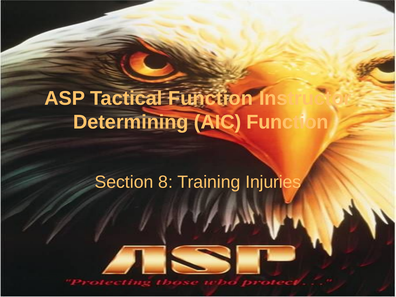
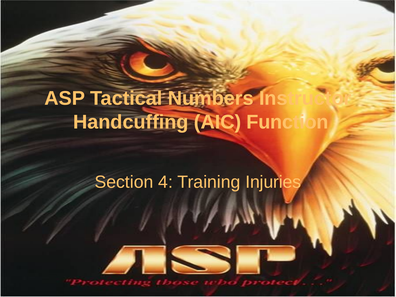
Tactical Function: Function -> Numbers
Determining: Determining -> Handcuffing
8: 8 -> 4
